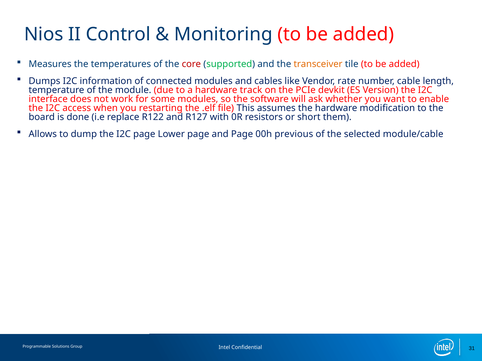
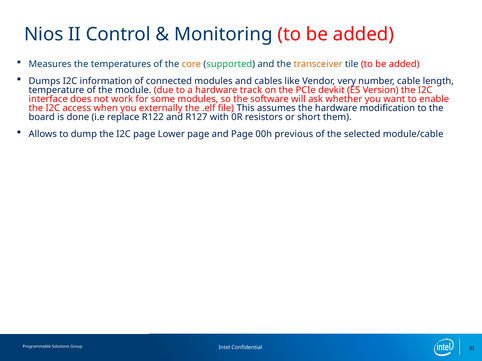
core colour: red -> orange
rate: rate -> very
restarting: restarting -> externally
